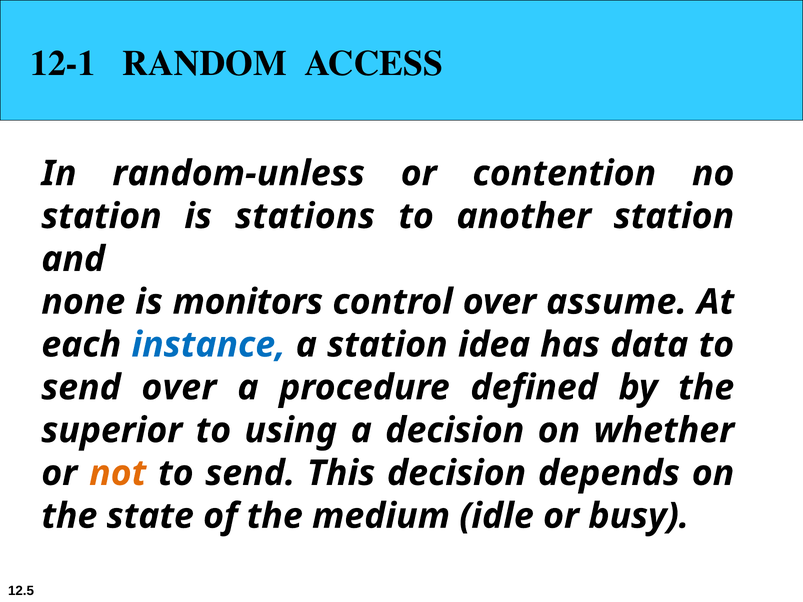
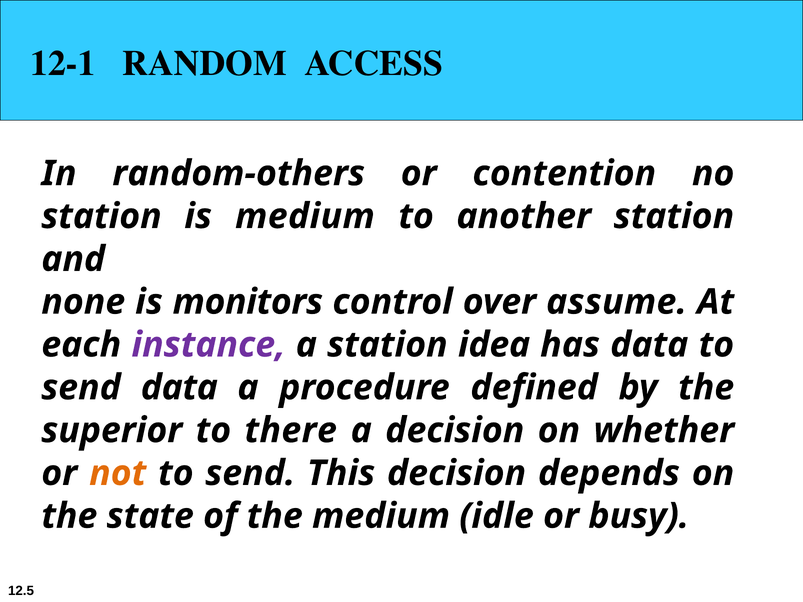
random-unless: random-unless -> random-others
is stations: stations -> medium
instance colour: blue -> purple
send over: over -> data
using: using -> there
